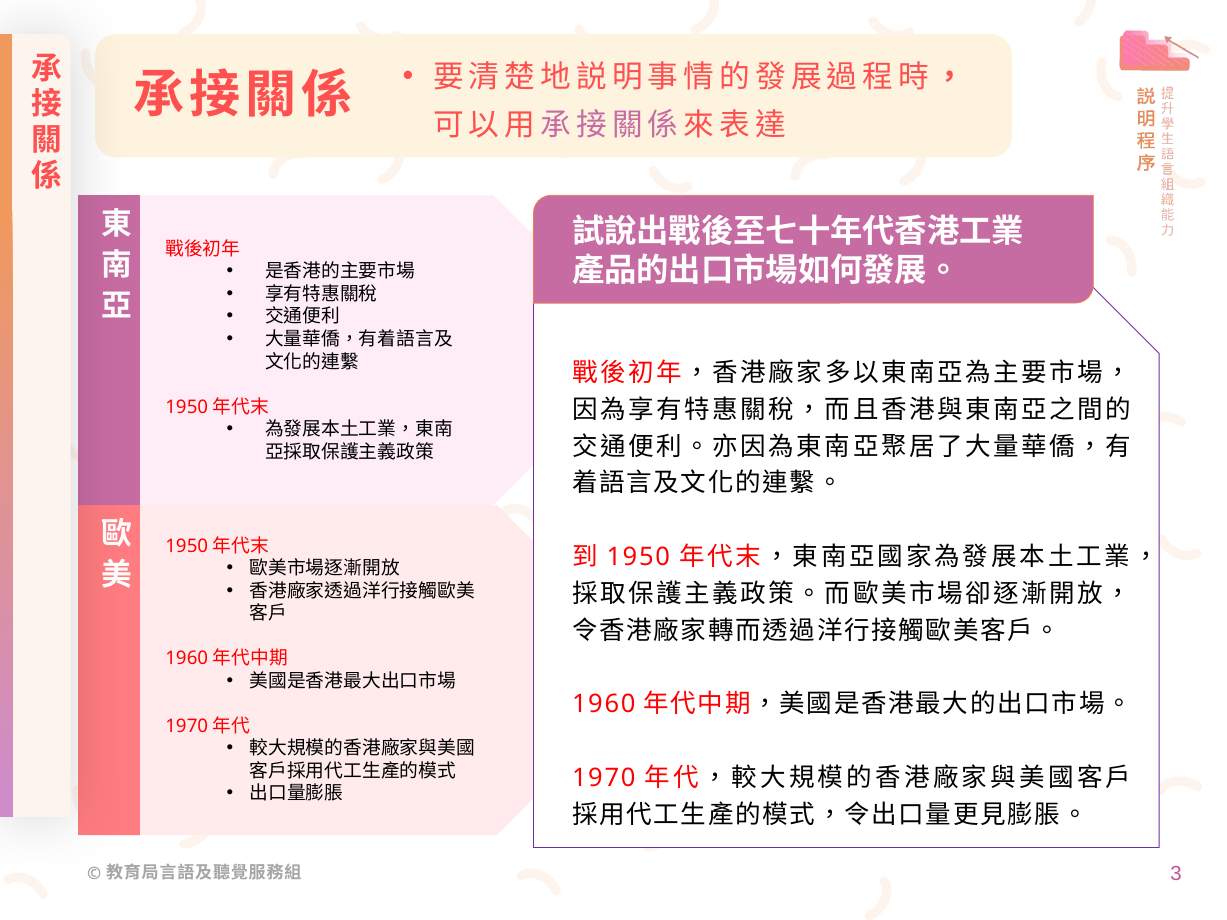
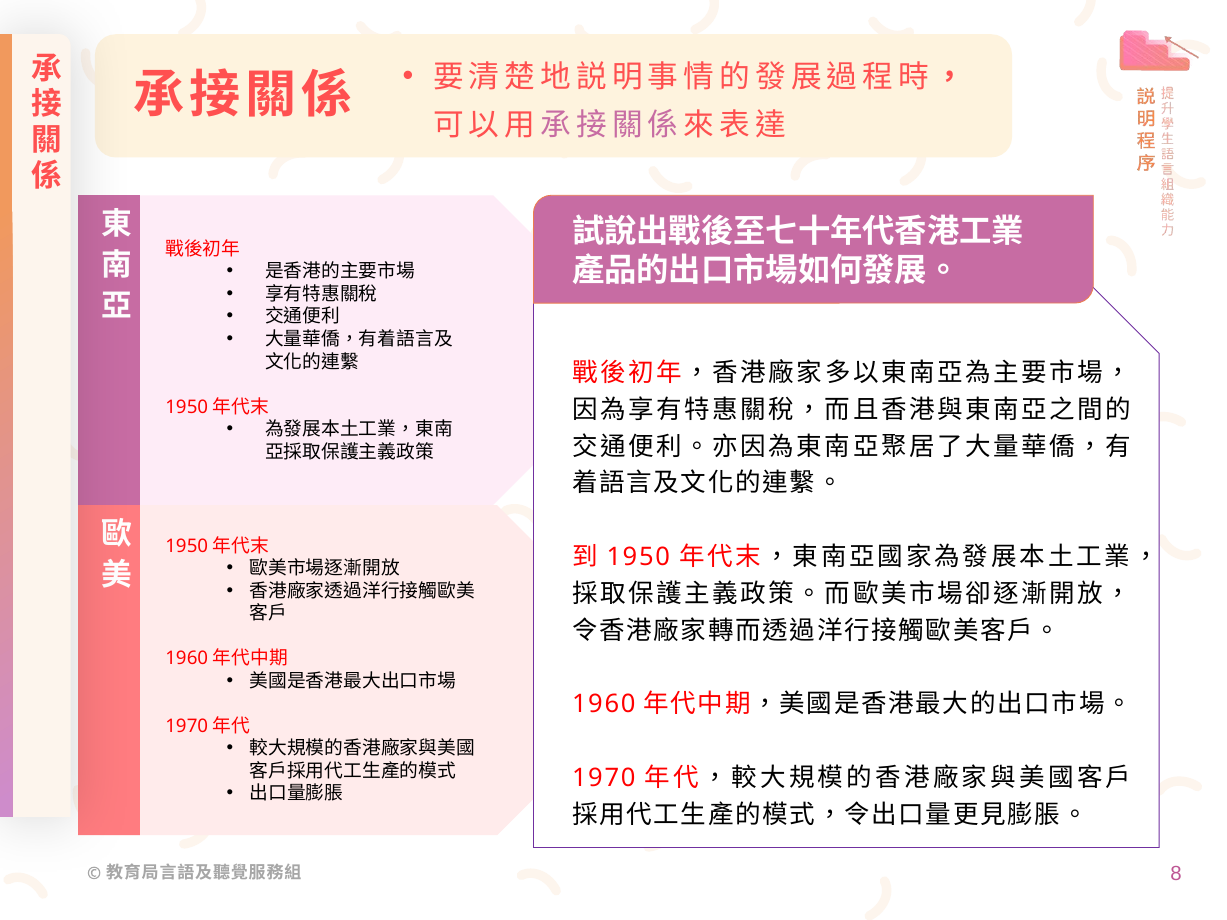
3: 3 -> 8
